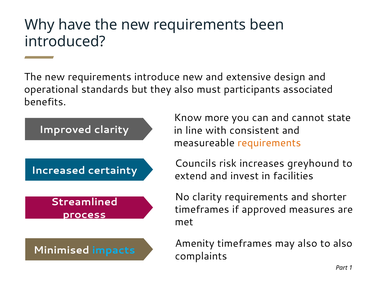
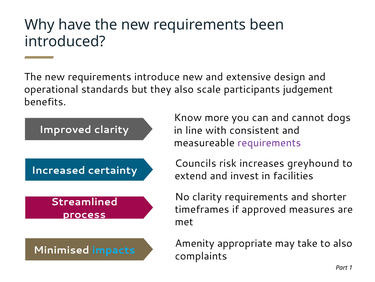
must: must -> scale
associated: associated -> judgement
state: state -> dogs
requirements at (269, 142) colour: orange -> purple
Amenity timeframes: timeframes -> appropriate
may also: also -> take
